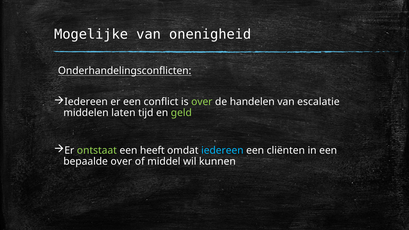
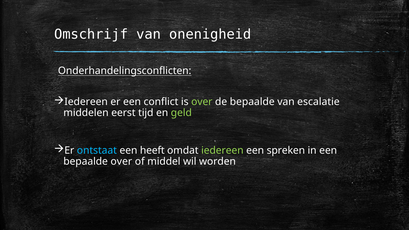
Mogelijke: Mogelijke -> Omschrijf
de handelen: handelen -> bepaalde
laten: laten -> eerst
ontstaat colour: light green -> light blue
iedereen at (222, 150) colour: light blue -> light green
cliënten: cliënten -> spreken
kunnen: kunnen -> worden
